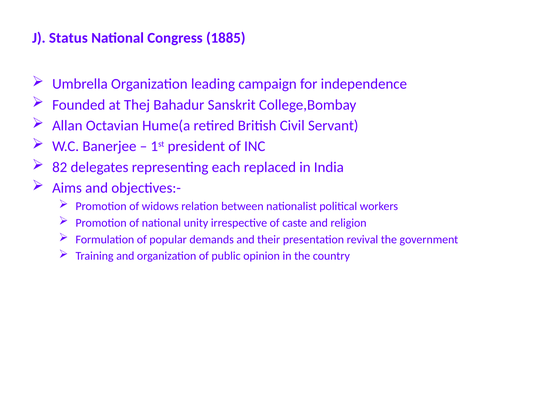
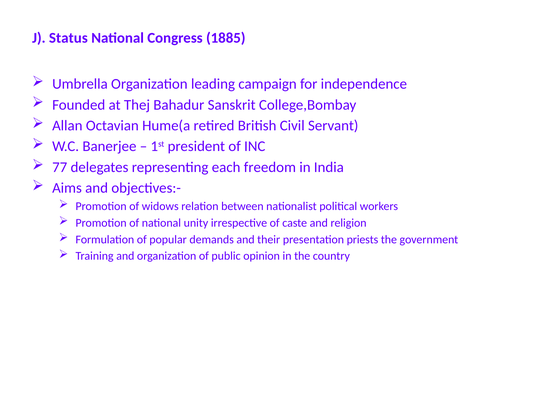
82: 82 -> 77
replaced: replaced -> freedom
revival: revival -> priests
